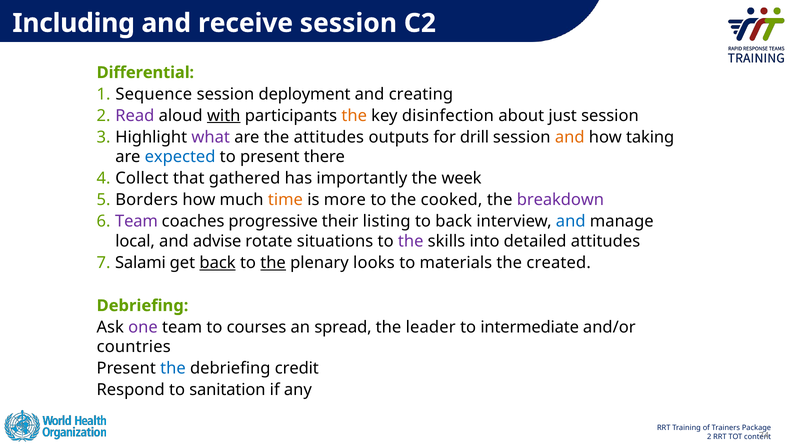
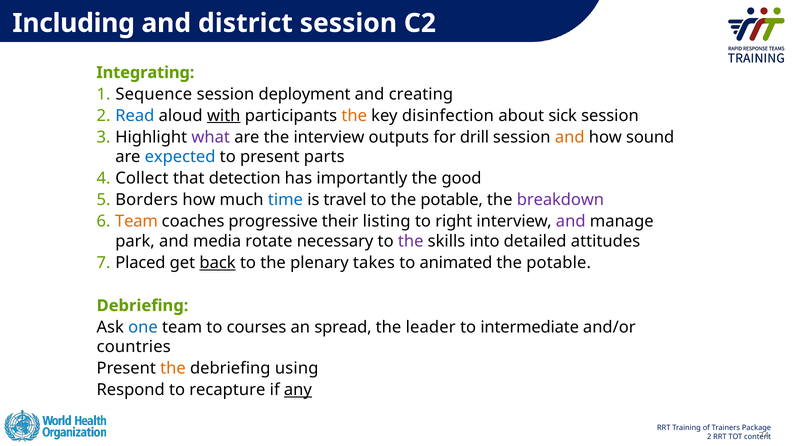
receive: receive -> district
Differential: Differential -> Integrating
Read colour: purple -> blue
just: just -> sick
the attitudes: attitudes -> interview
taking: taking -> sound
there: there -> parts
gathered: gathered -> detection
week: week -> good
time colour: orange -> blue
more: more -> travel
to the cooked: cooked -> potable
Team at (136, 221) colour: purple -> orange
to back: back -> right
and at (571, 221) colour: blue -> purple
local: local -> park
advise: advise -> media
situations: situations -> necessary
Salami: Salami -> Placed
the at (273, 263) underline: present -> none
looks: looks -> takes
materials: materials -> animated
created at (559, 263): created -> potable
one colour: purple -> blue
the at (173, 369) colour: blue -> orange
credit: credit -> using
sanitation: sanitation -> recapture
any underline: none -> present
